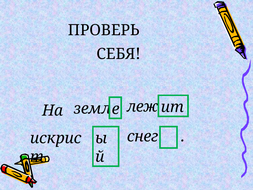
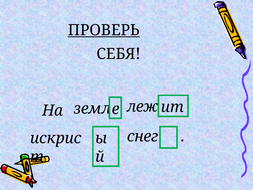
ПРОВЕРЬ underline: none -> present
